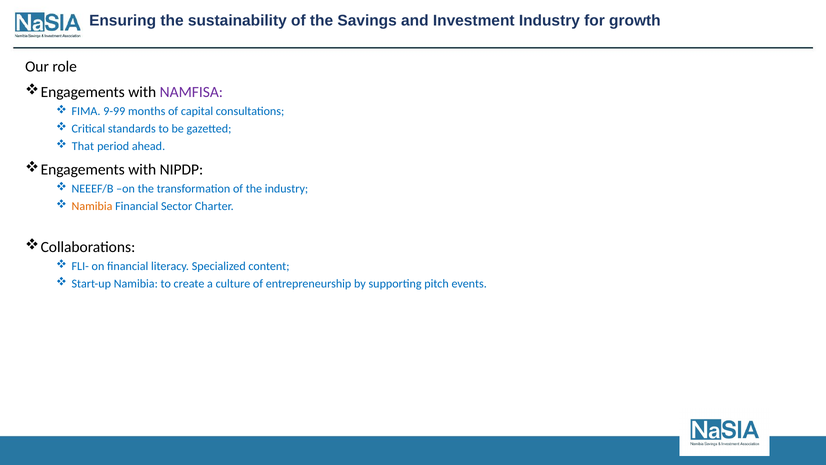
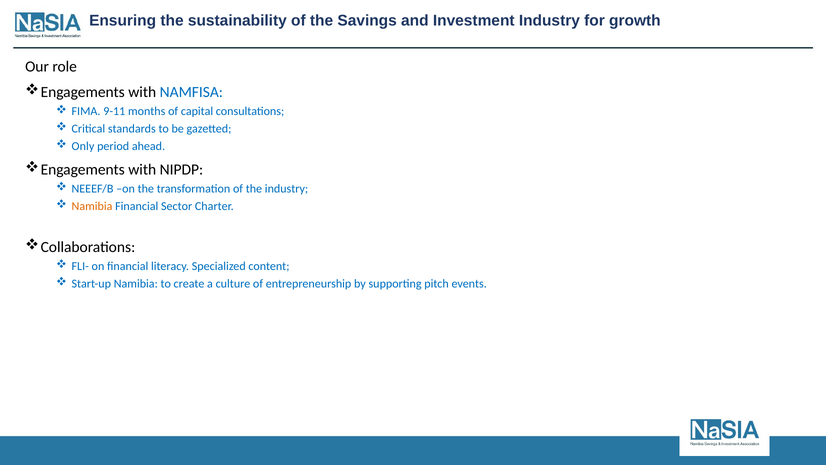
NAMFISA colour: purple -> blue
9-99: 9-99 -> 9-11
That: That -> Only
